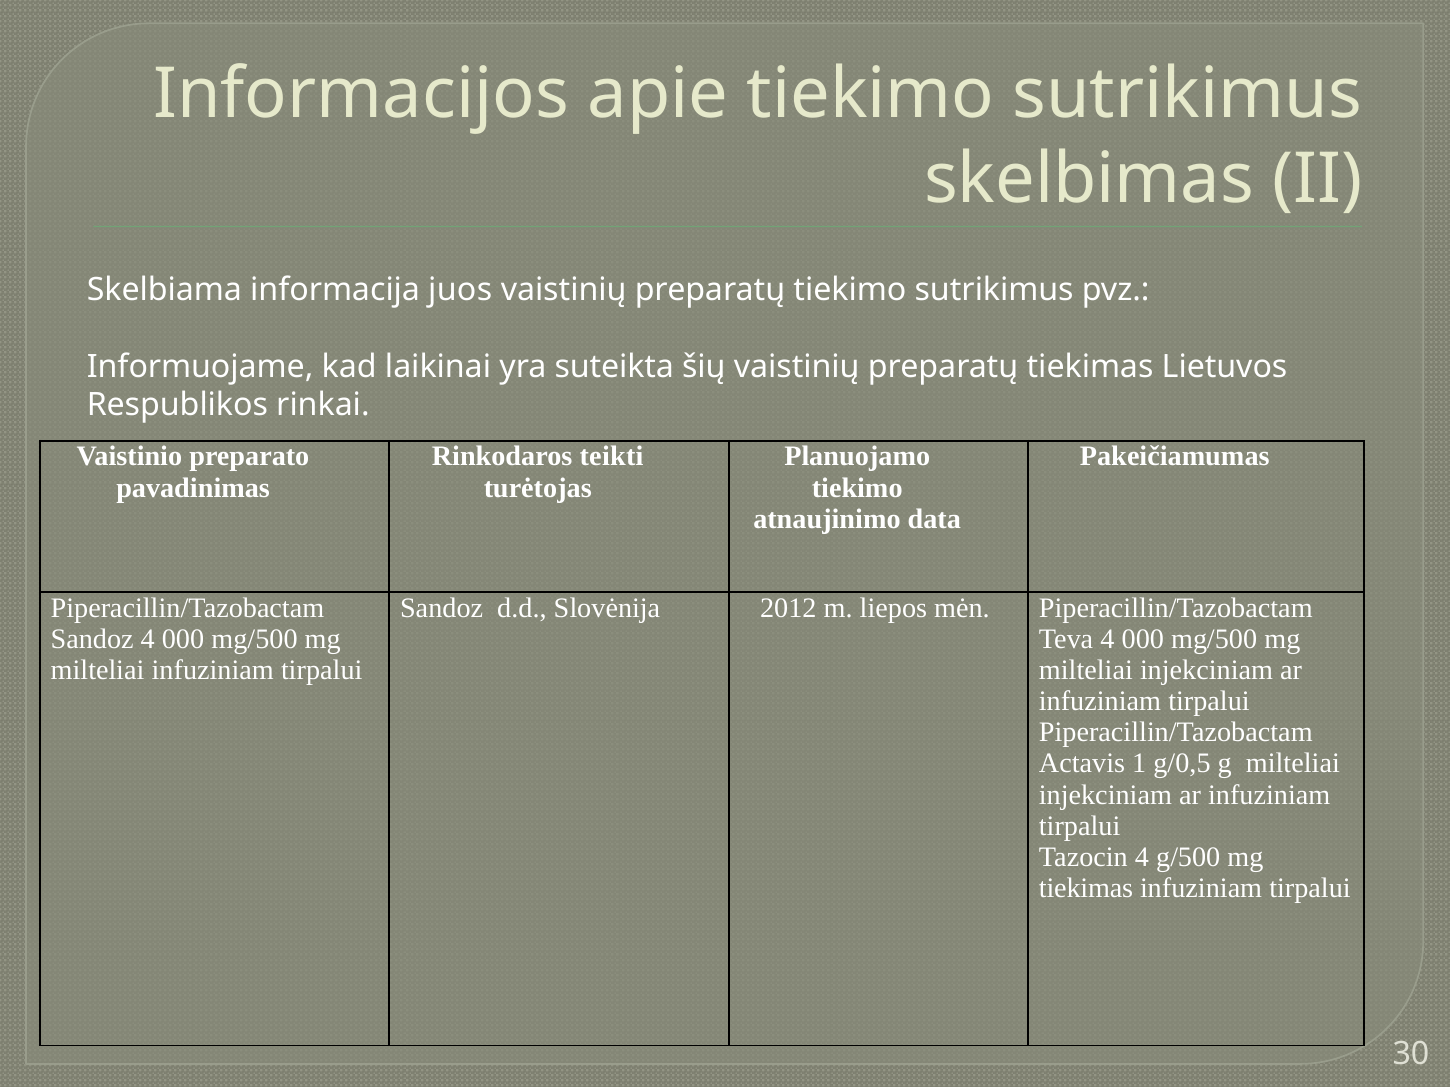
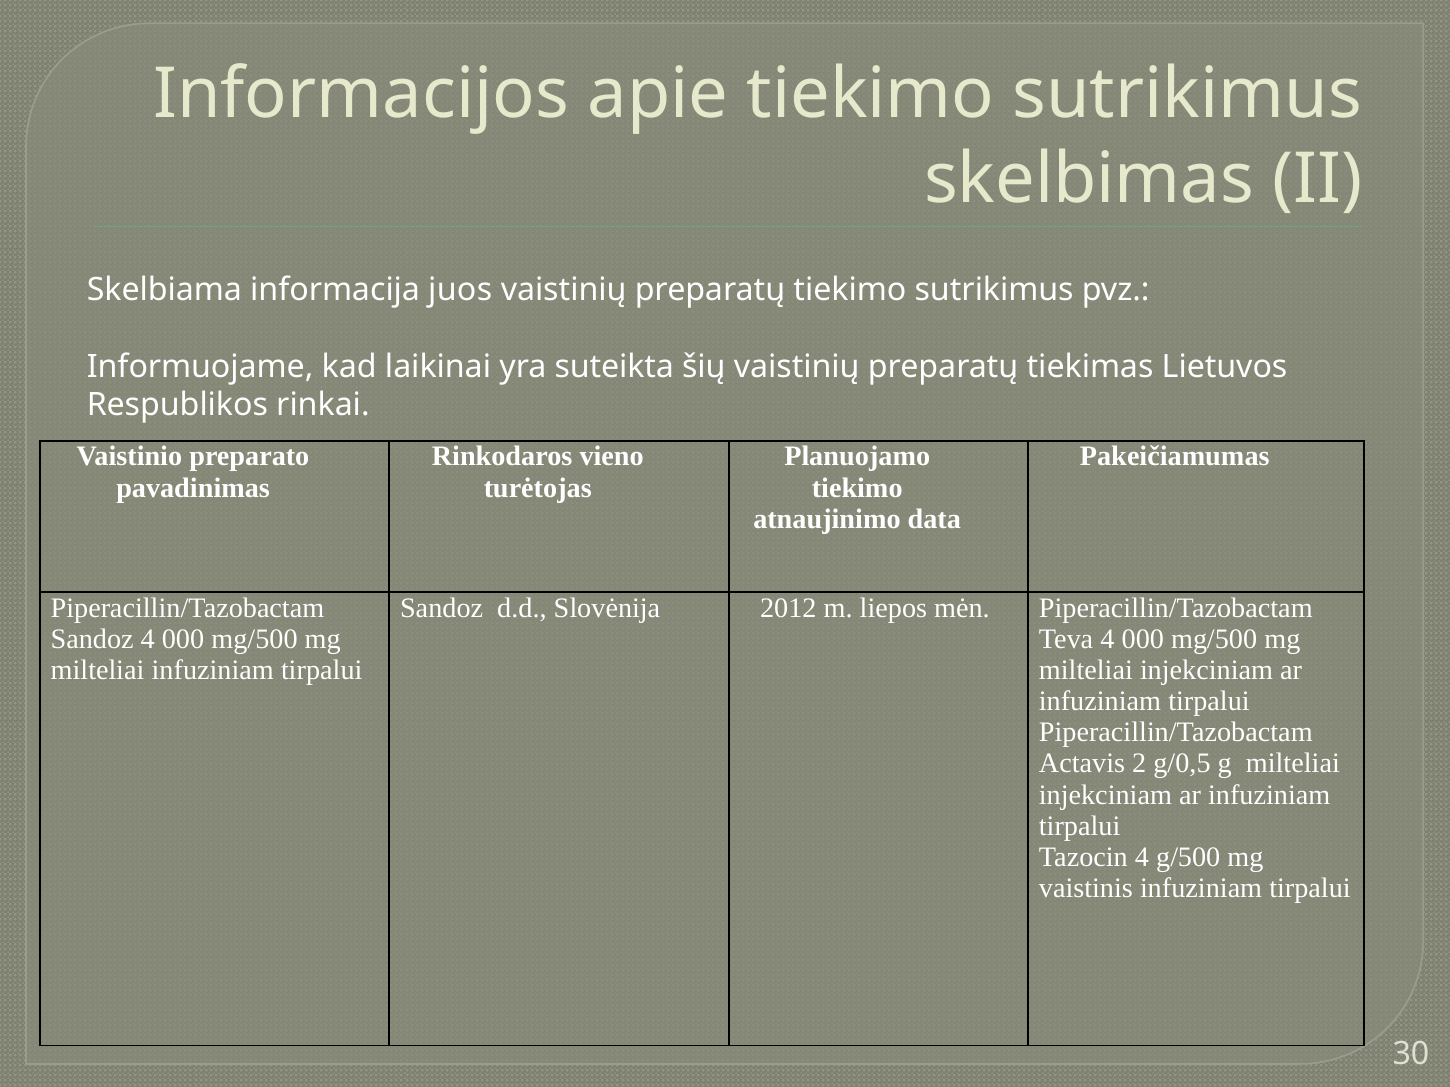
teikti: teikti -> vieno
1: 1 -> 2
tiekimas at (1086, 889): tiekimas -> vaistinis
